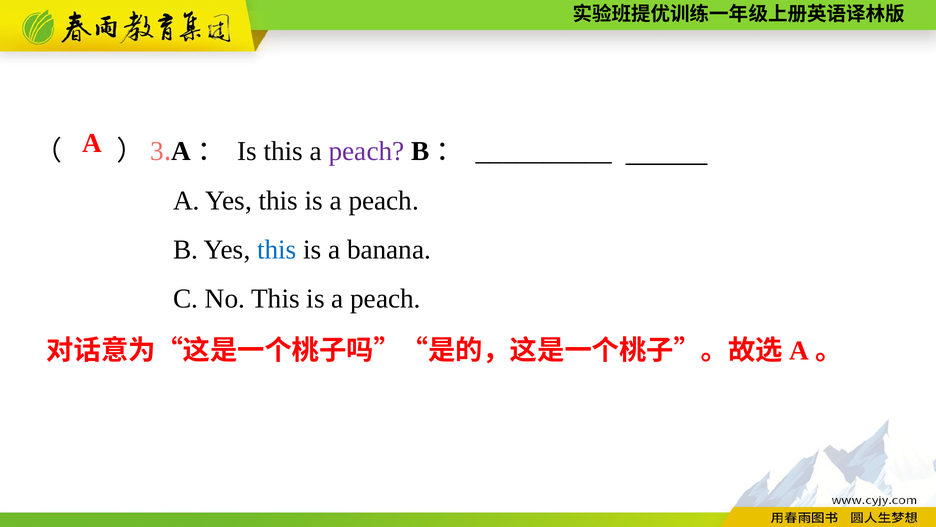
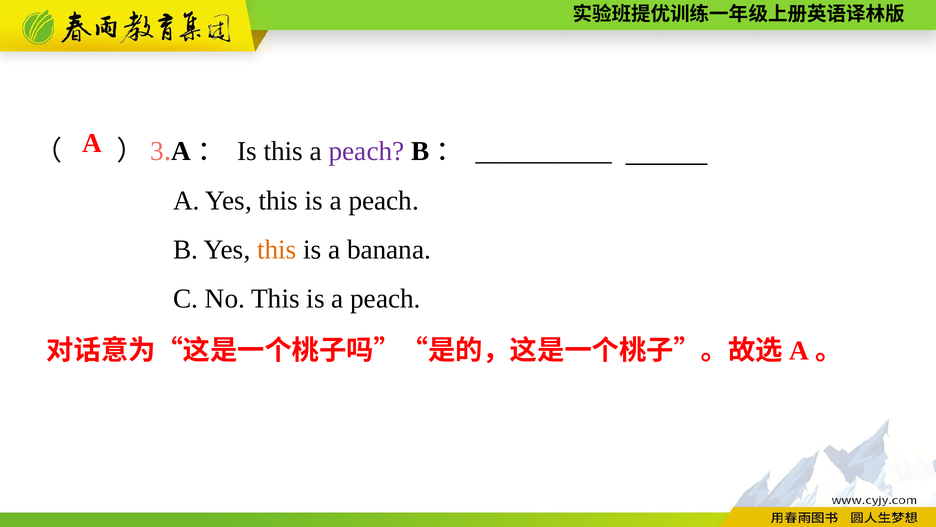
this at (277, 250) colour: blue -> orange
